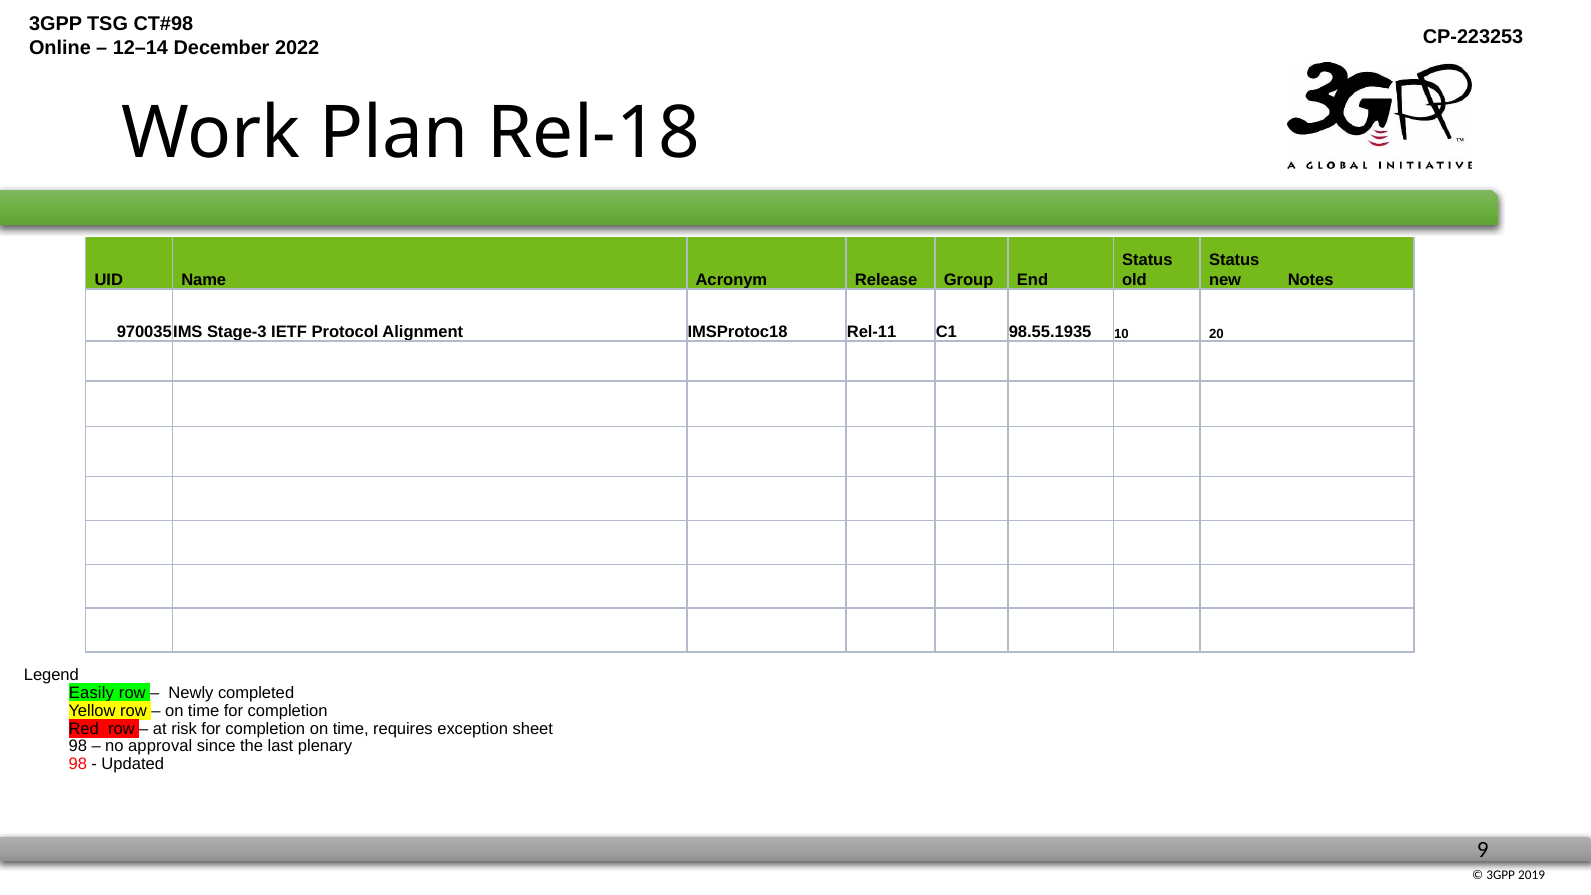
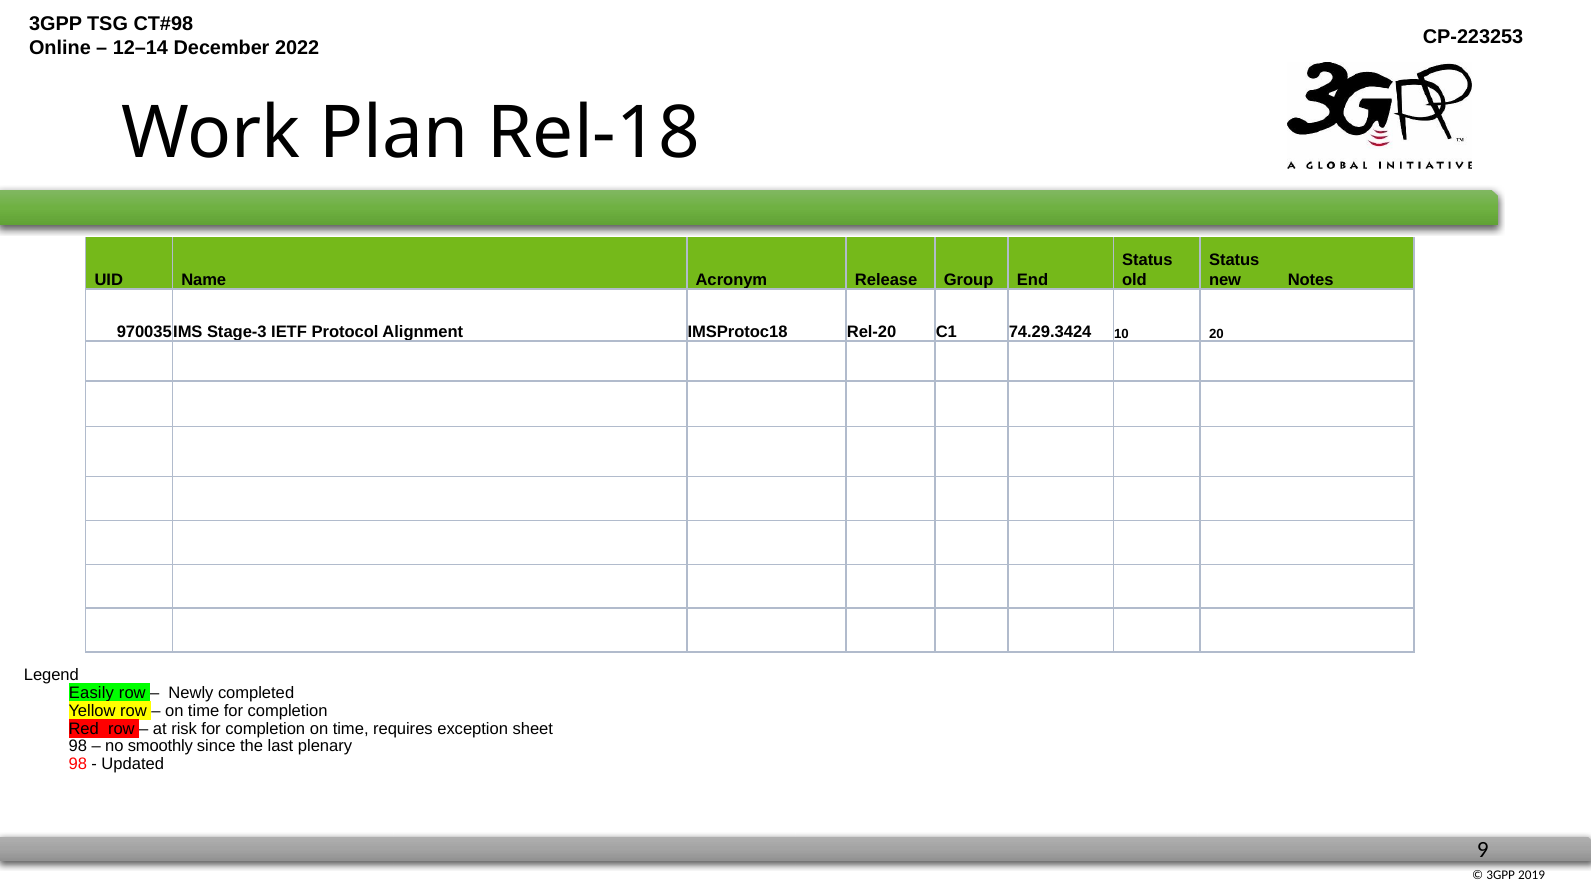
Rel-11: Rel-11 -> Rel-20
98.55.1935: 98.55.1935 -> 74.29.3424
approval: approval -> smoothly
